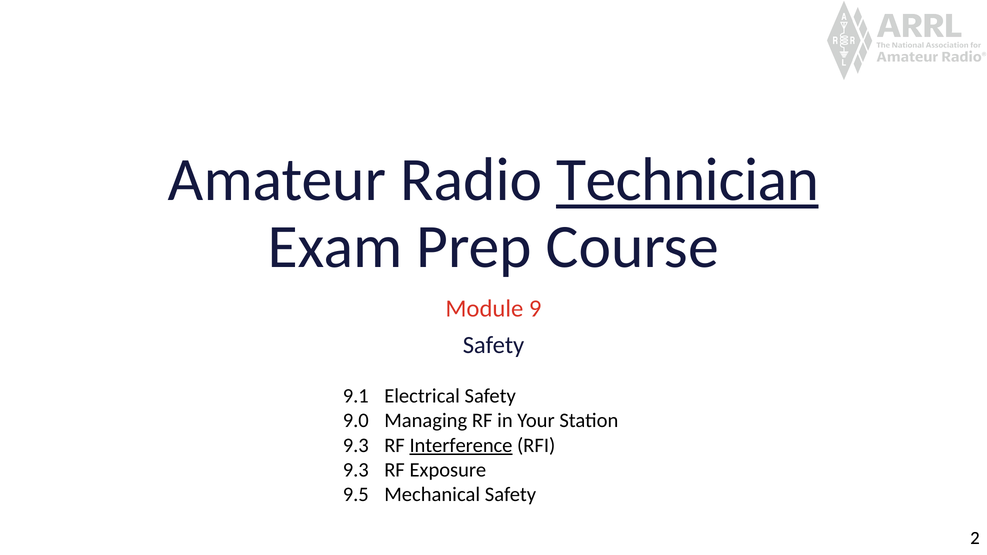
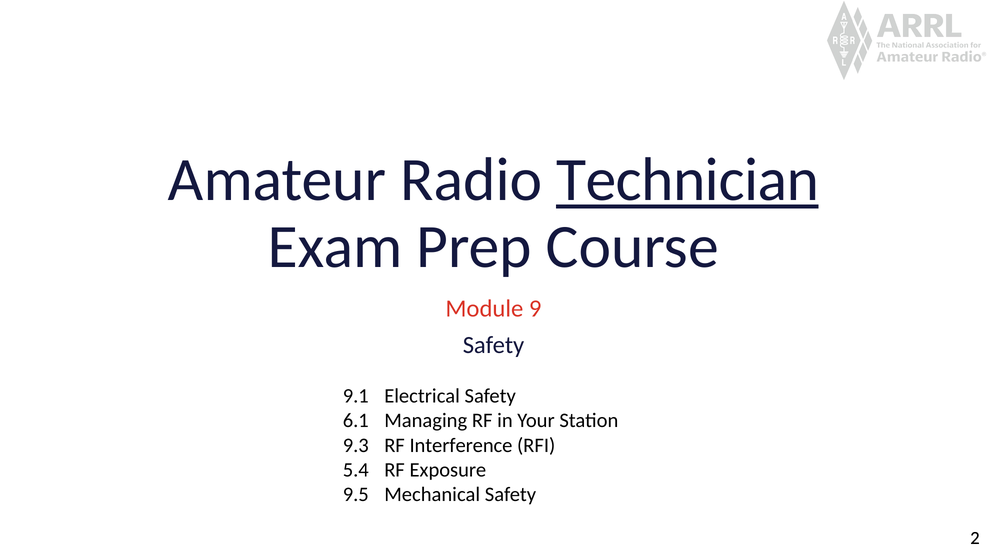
9.0: 9.0 -> 6.1
Interference underline: present -> none
9.3 at (356, 470): 9.3 -> 5.4
